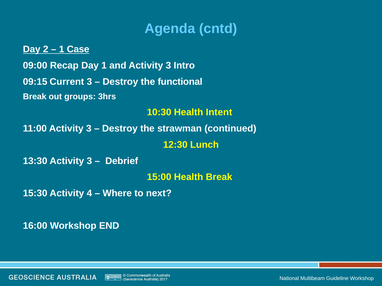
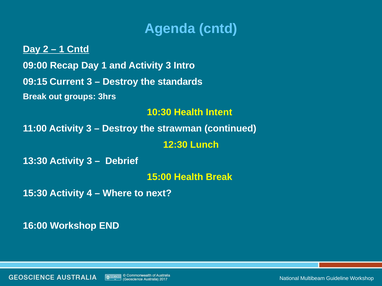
1 Case: Case -> Cntd
functional: functional -> standards
